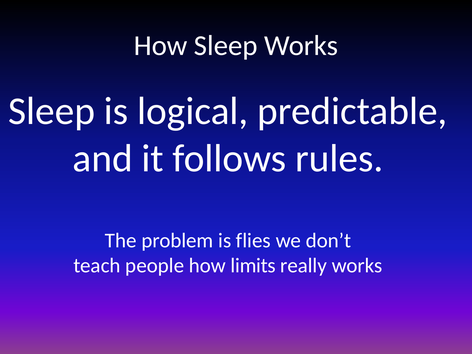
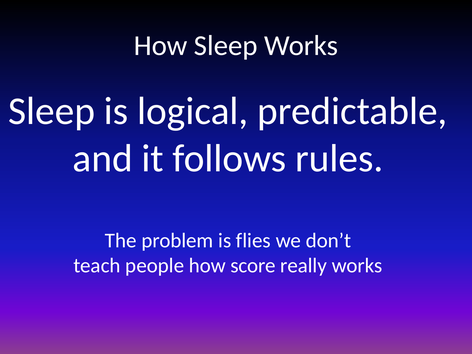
limits: limits -> score
